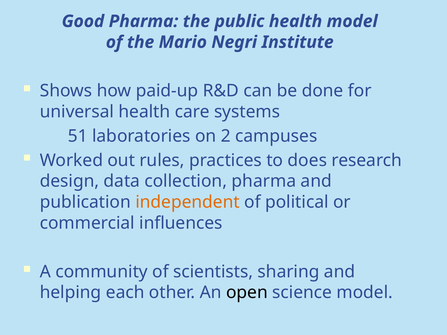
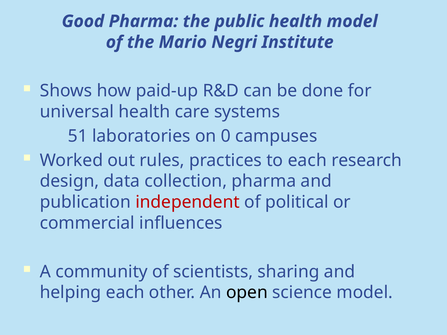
2: 2 -> 0
to does: does -> each
independent colour: orange -> red
